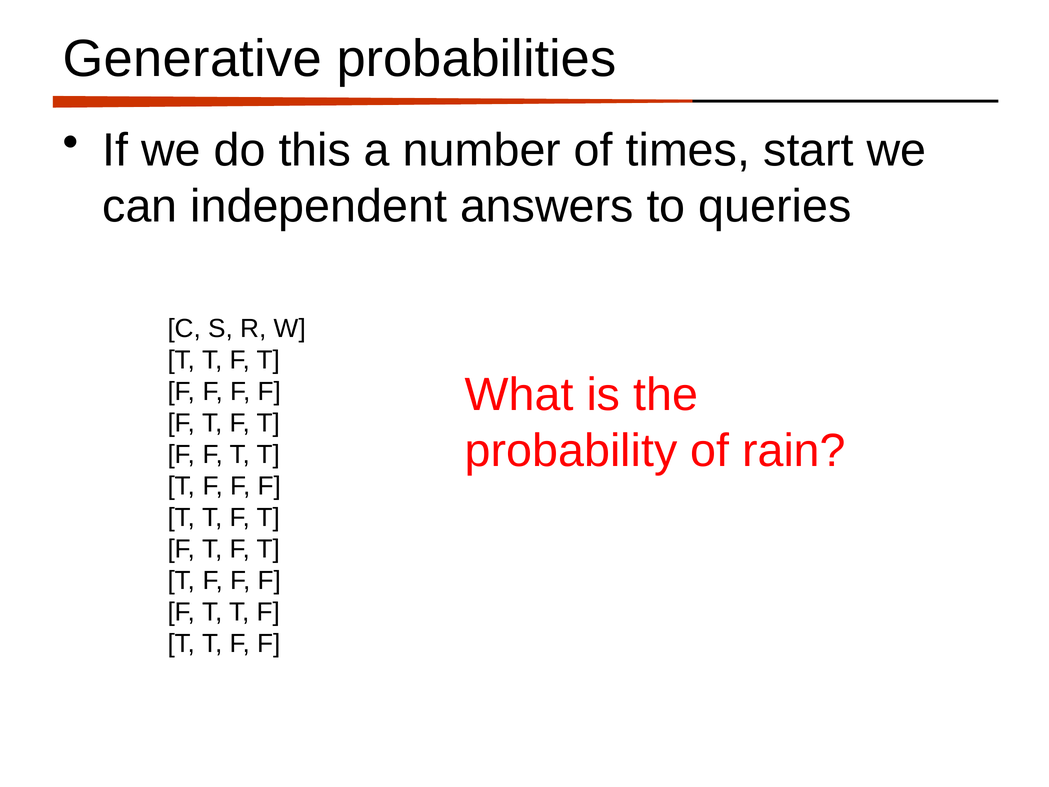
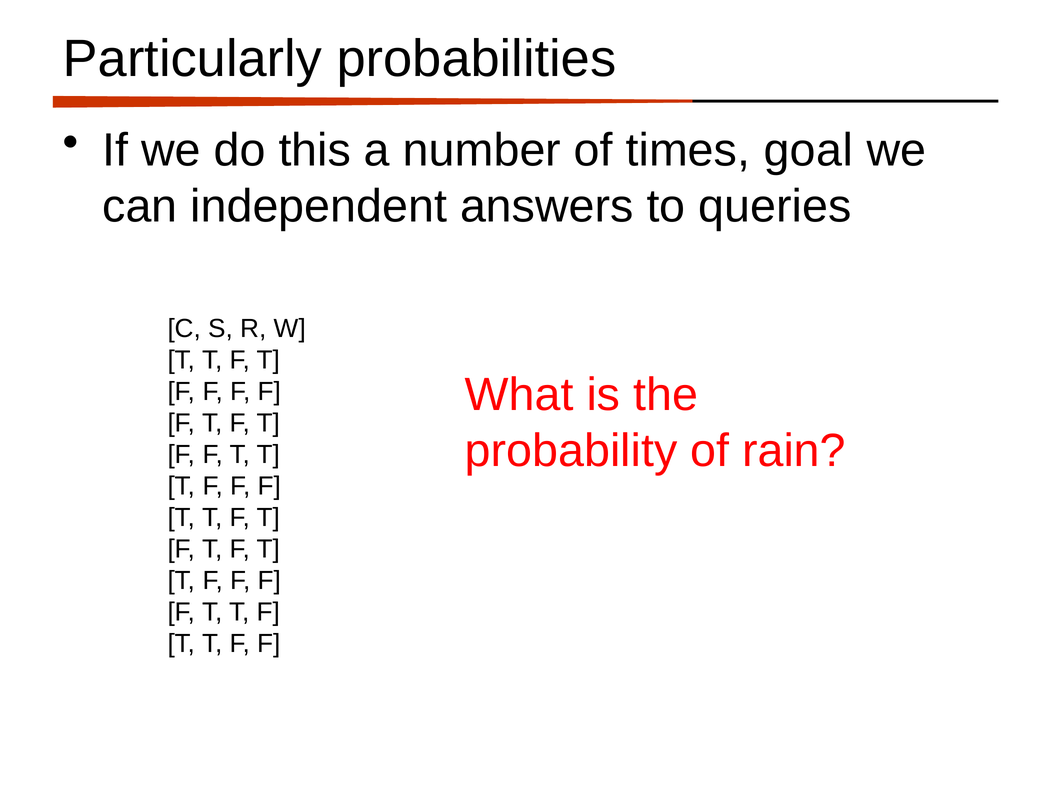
Generative: Generative -> Particularly
start: start -> goal
